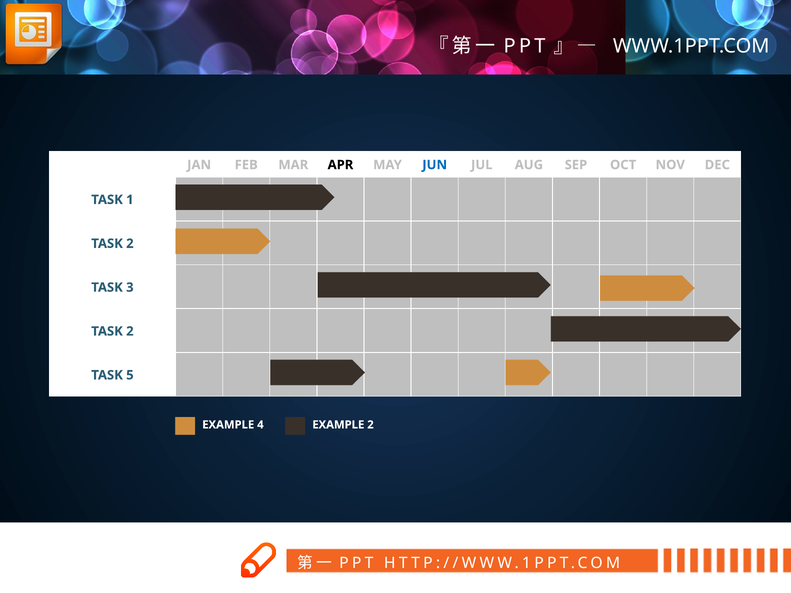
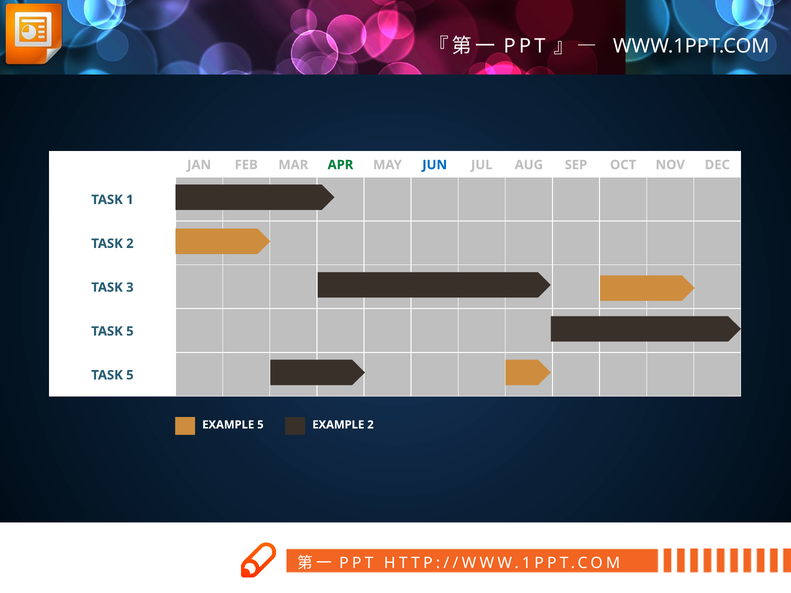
APR colour: black -> green
2 at (130, 331): 2 -> 5
EXAMPLE 4: 4 -> 5
